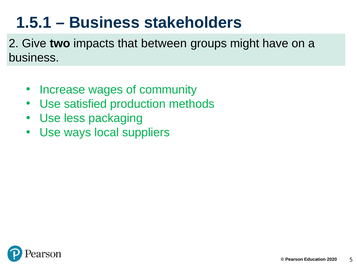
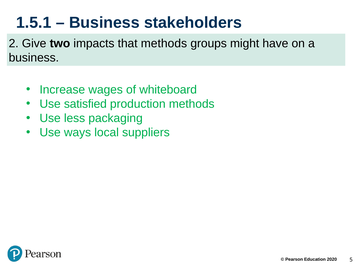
that between: between -> methods
community: community -> whiteboard
